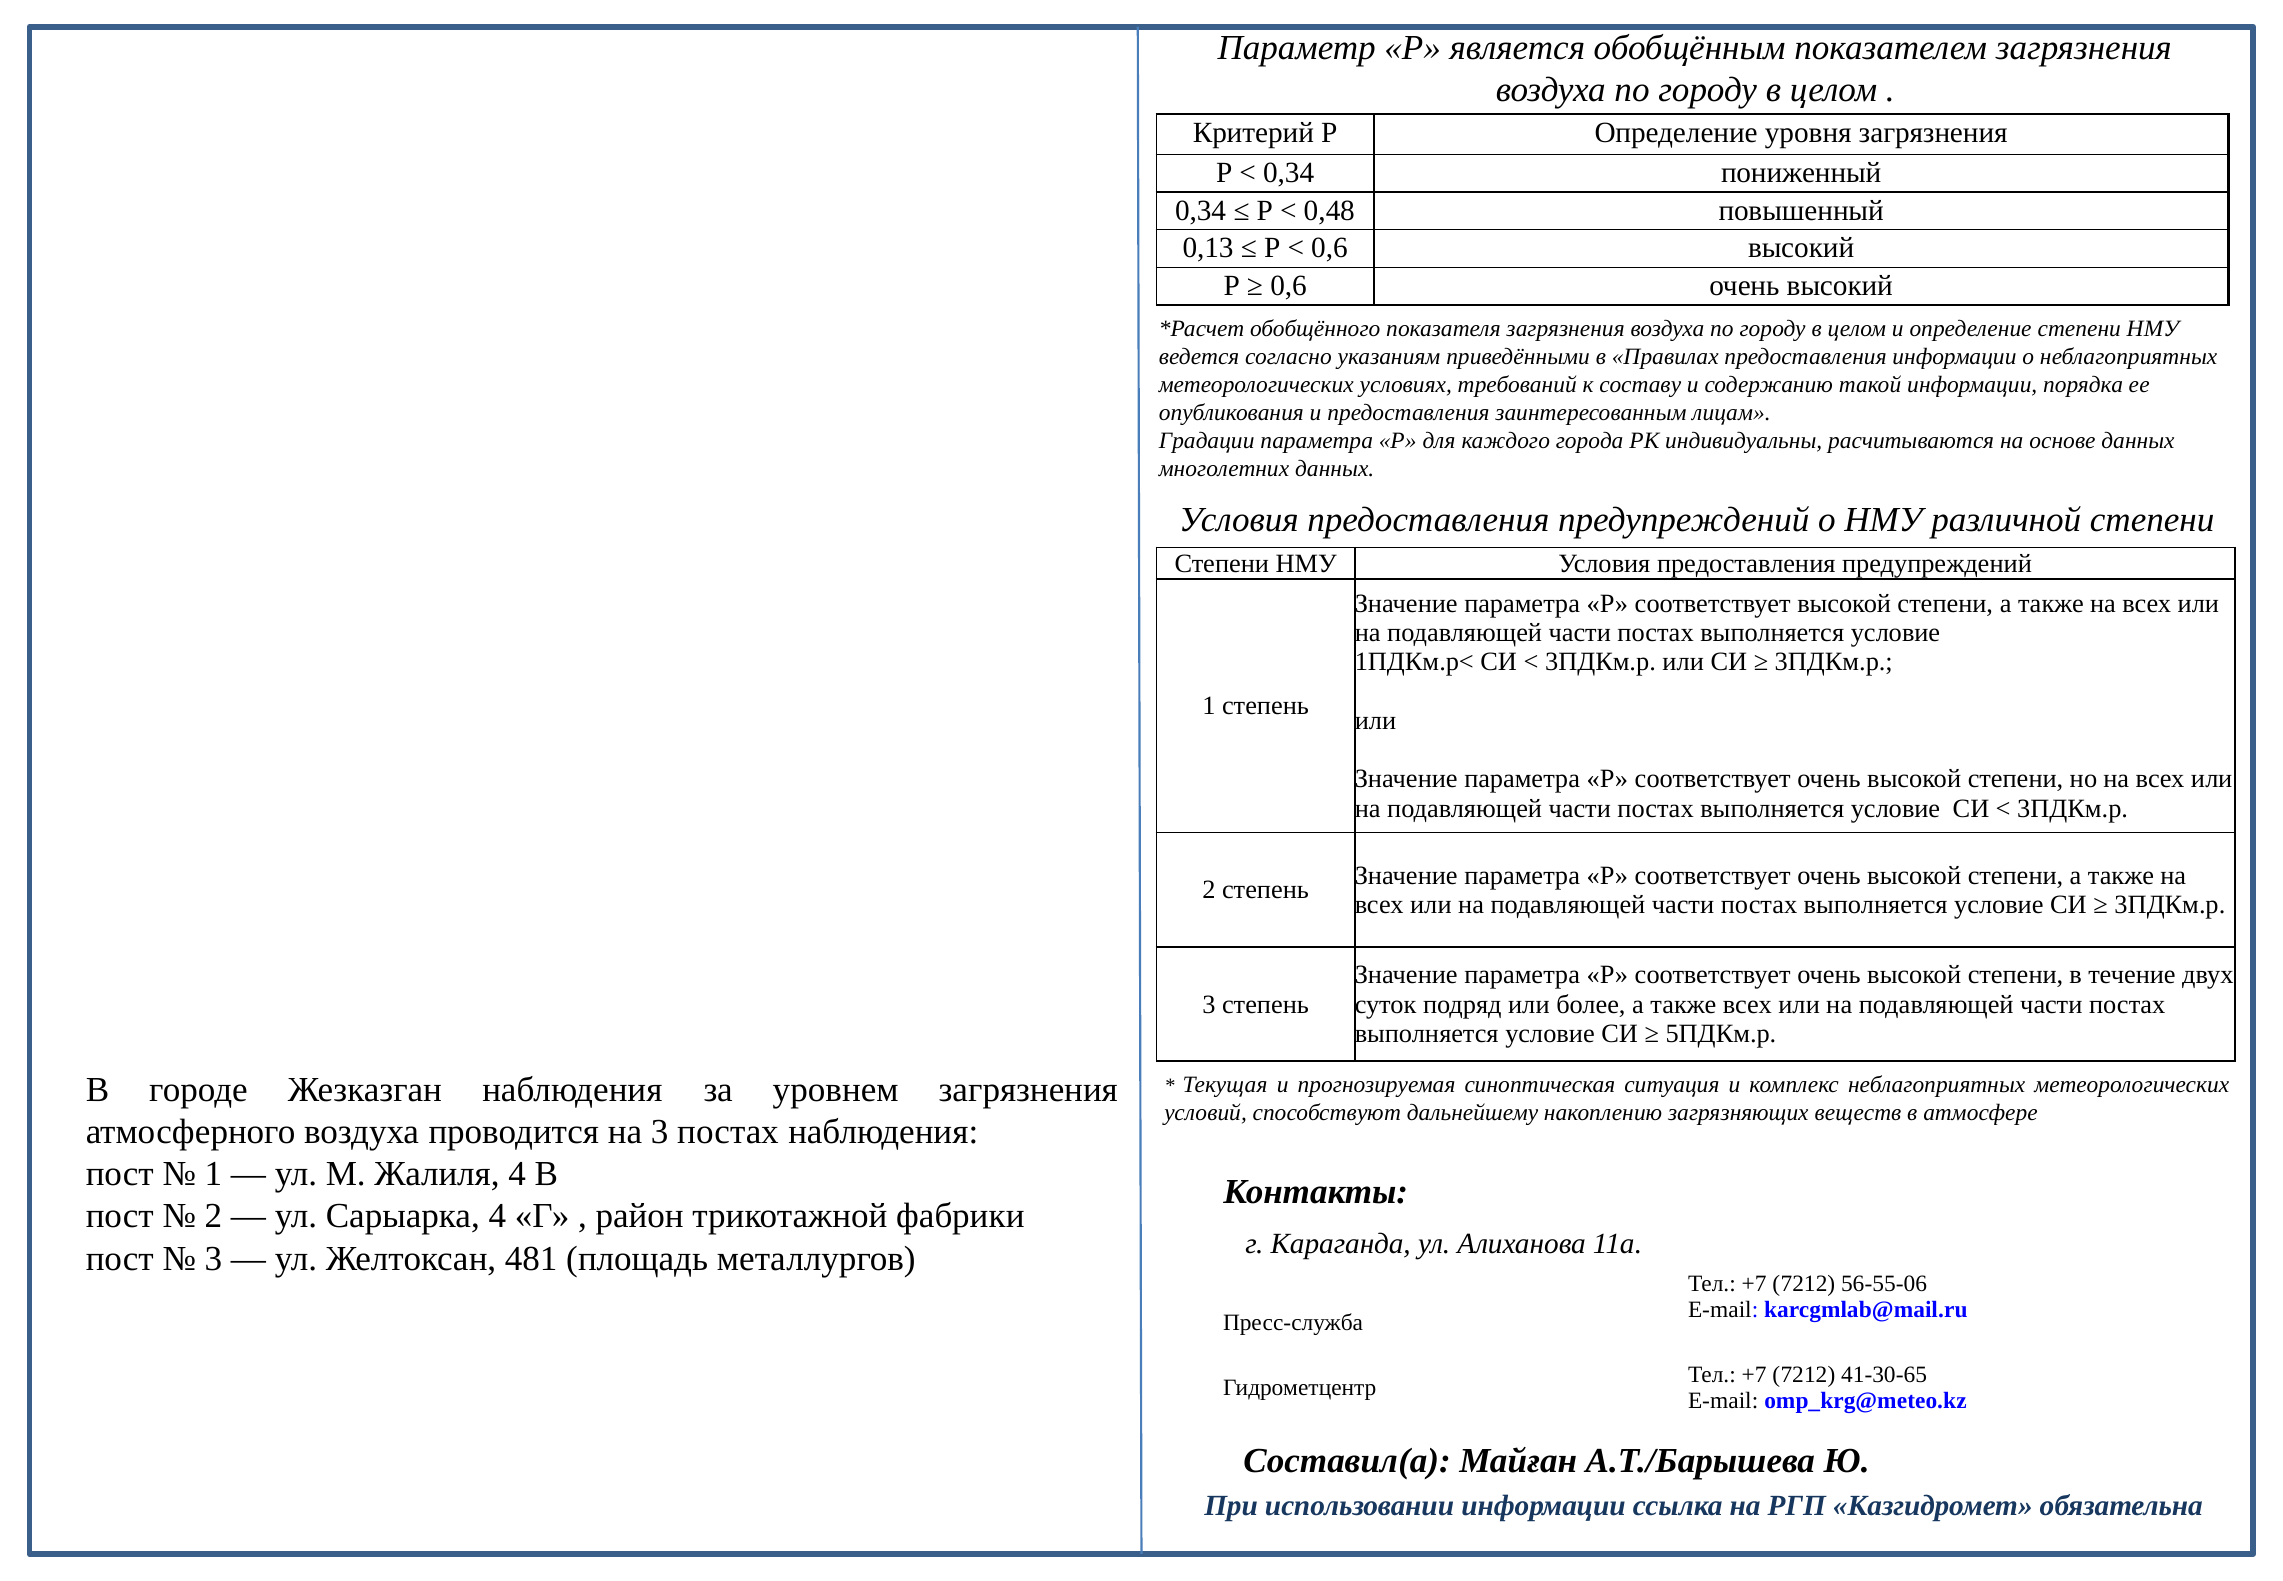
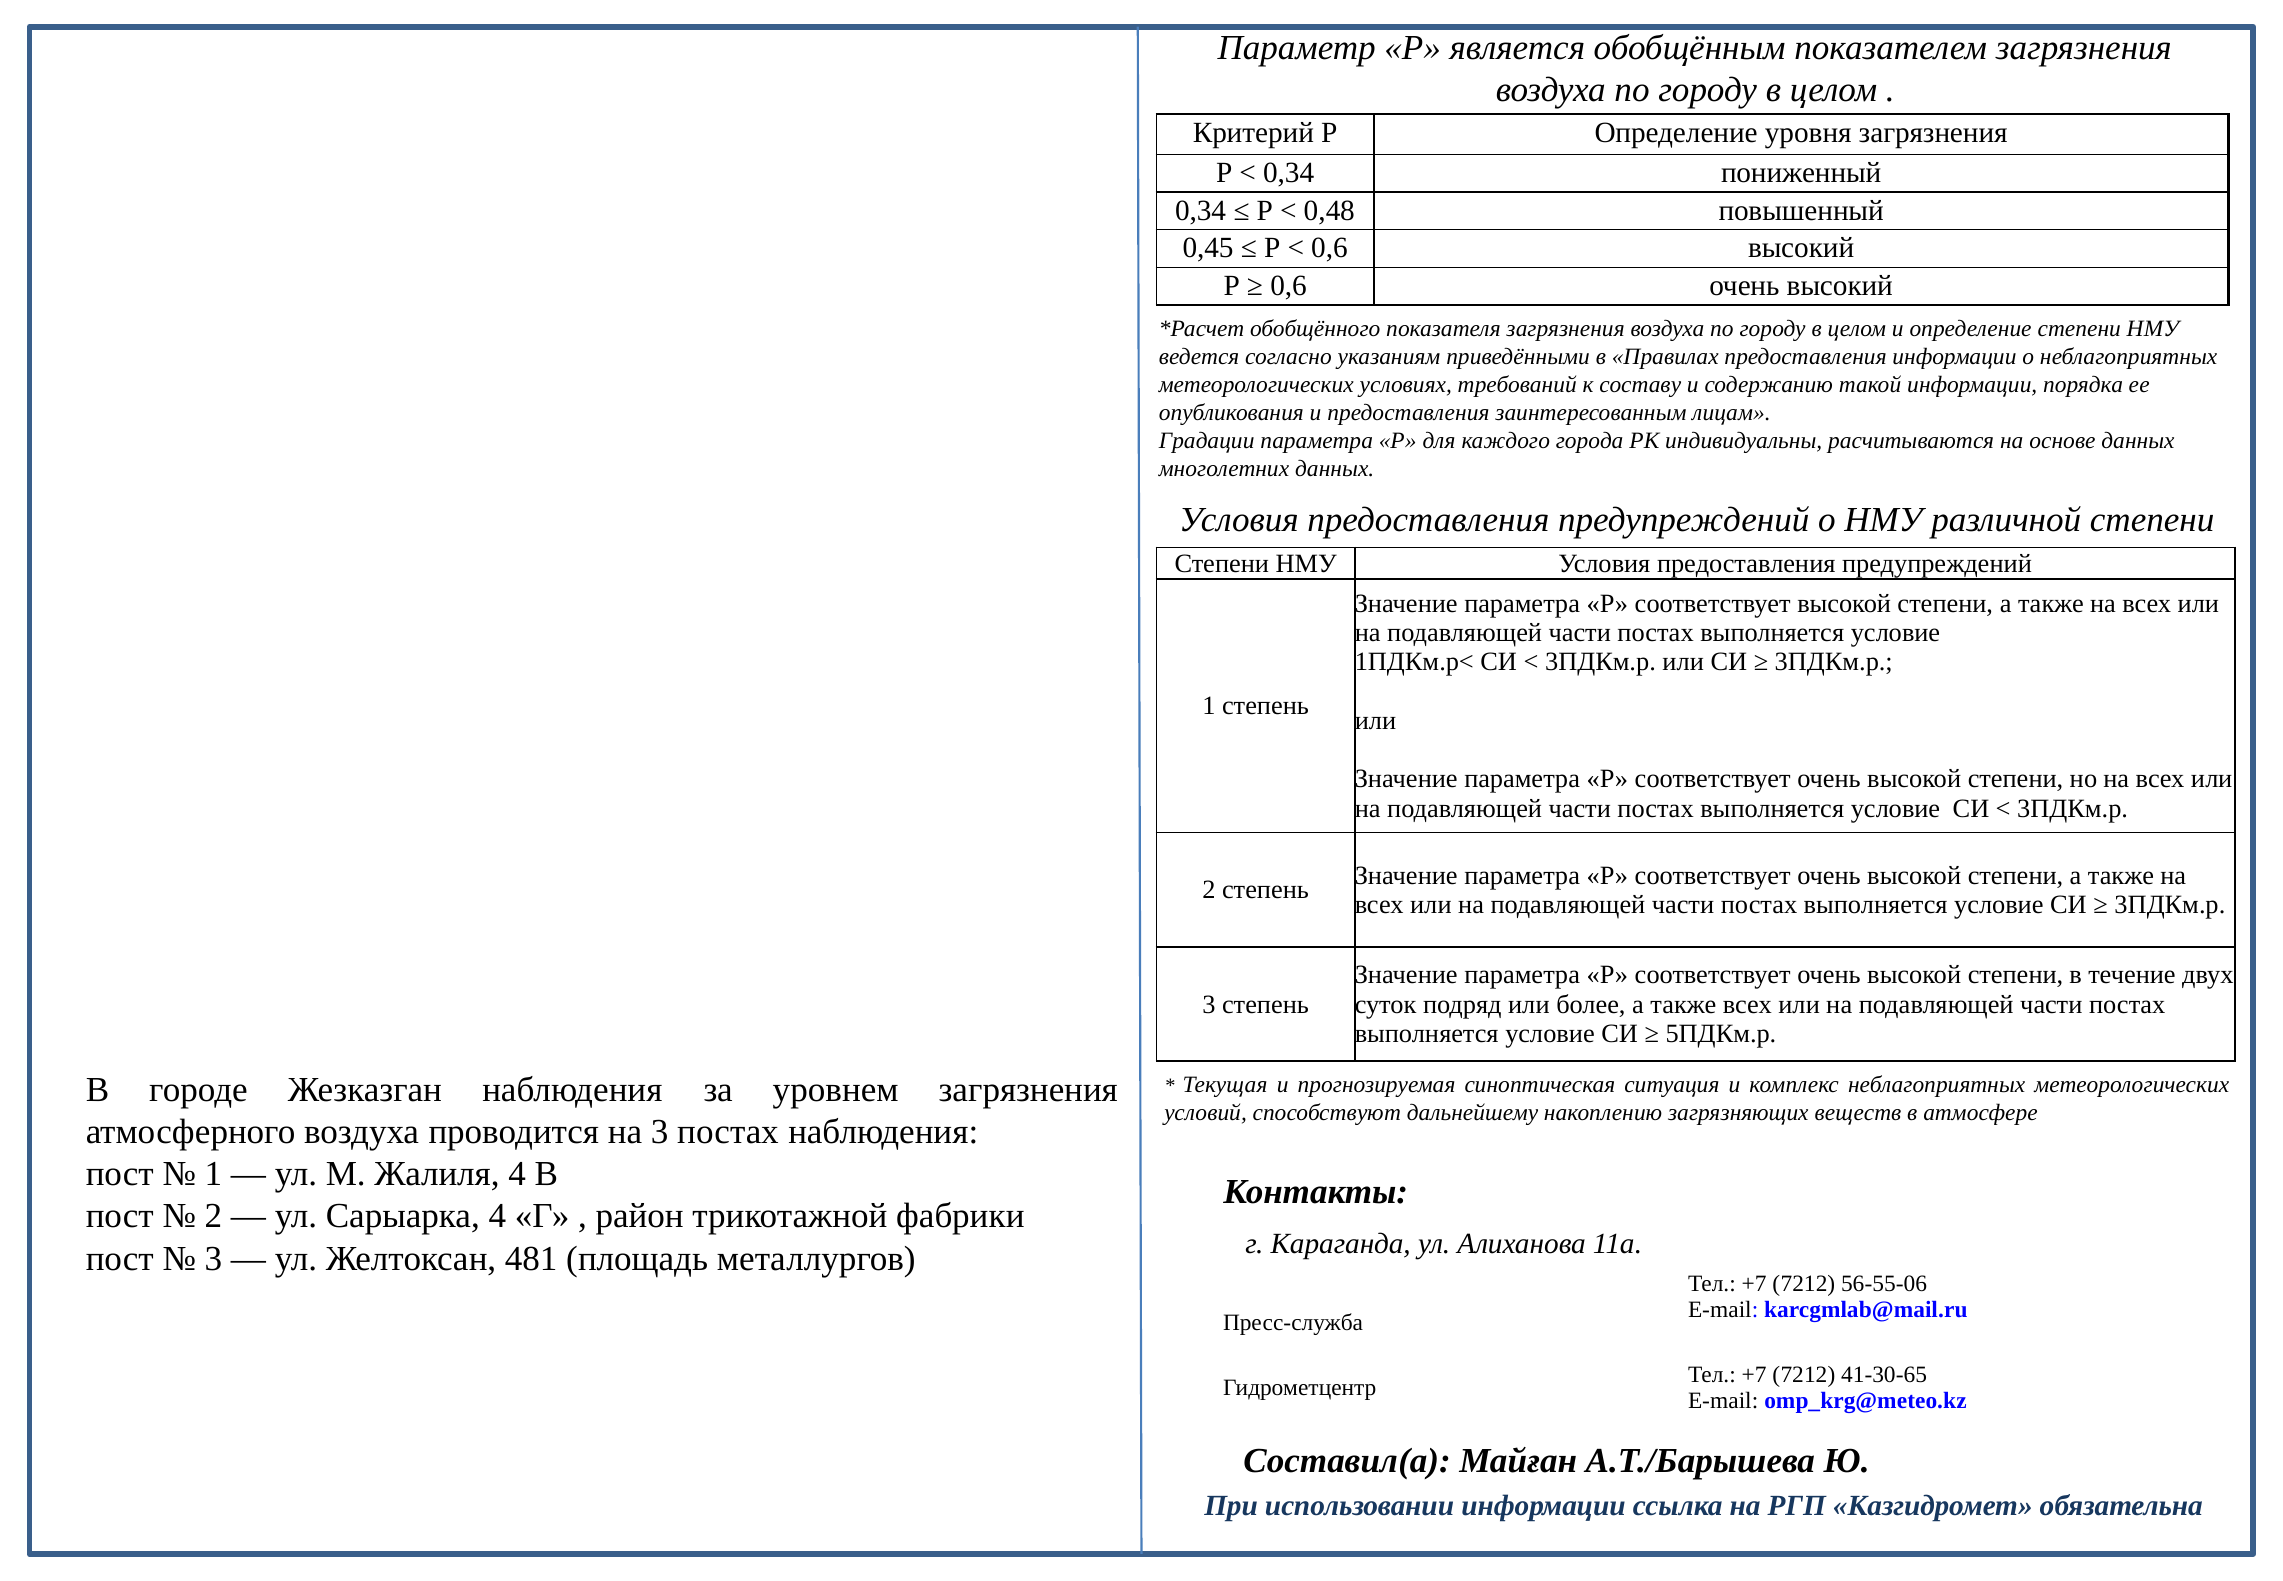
0,13: 0,13 -> 0,45
